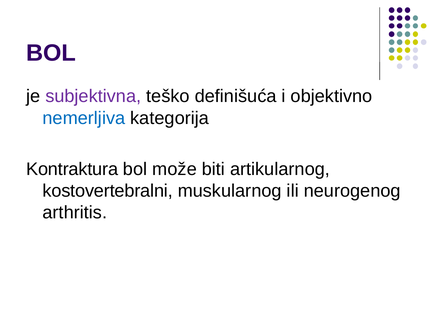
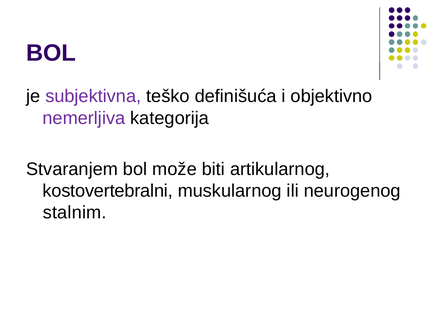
nemerljiva colour: blue -> purple
Kontraktura: Kontraktura -> Stvaranjem
arthritis: arthritis -> stalnim
